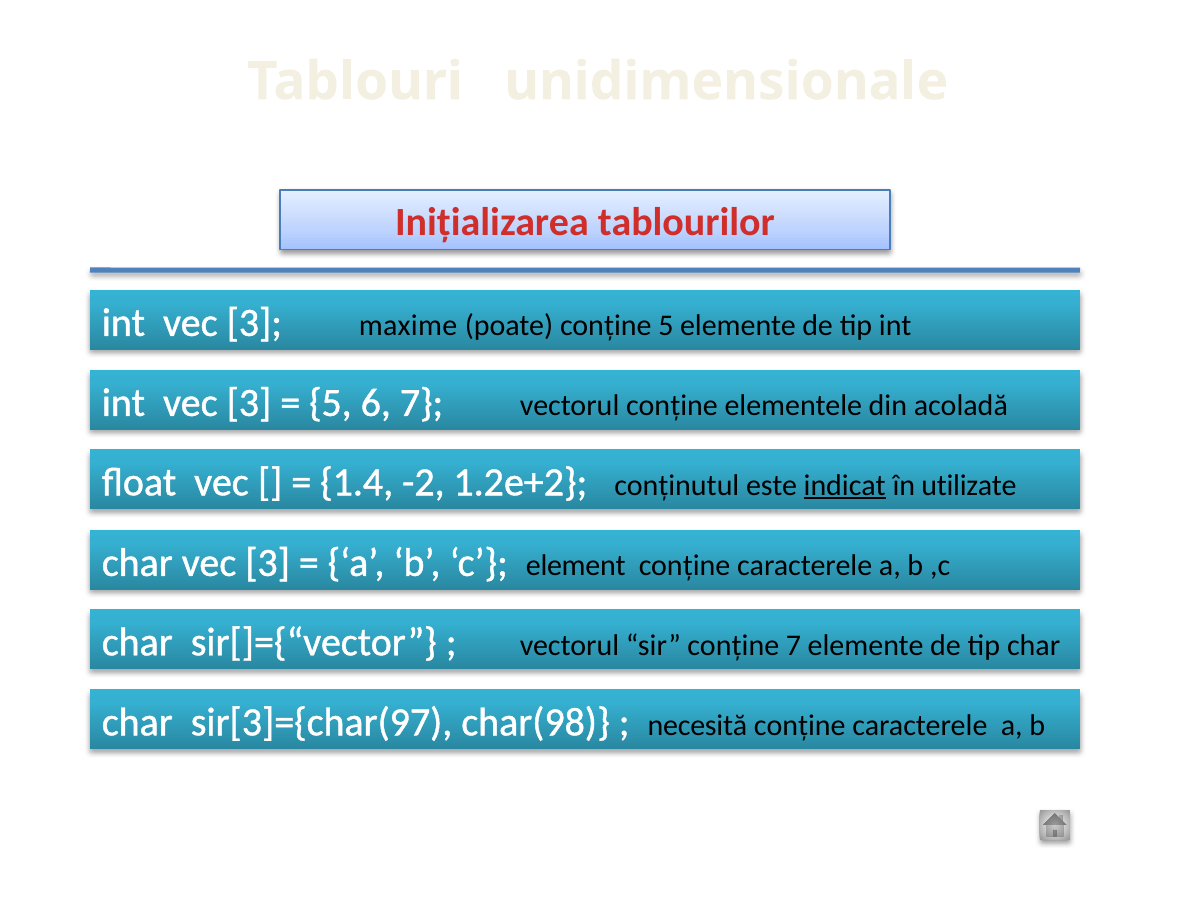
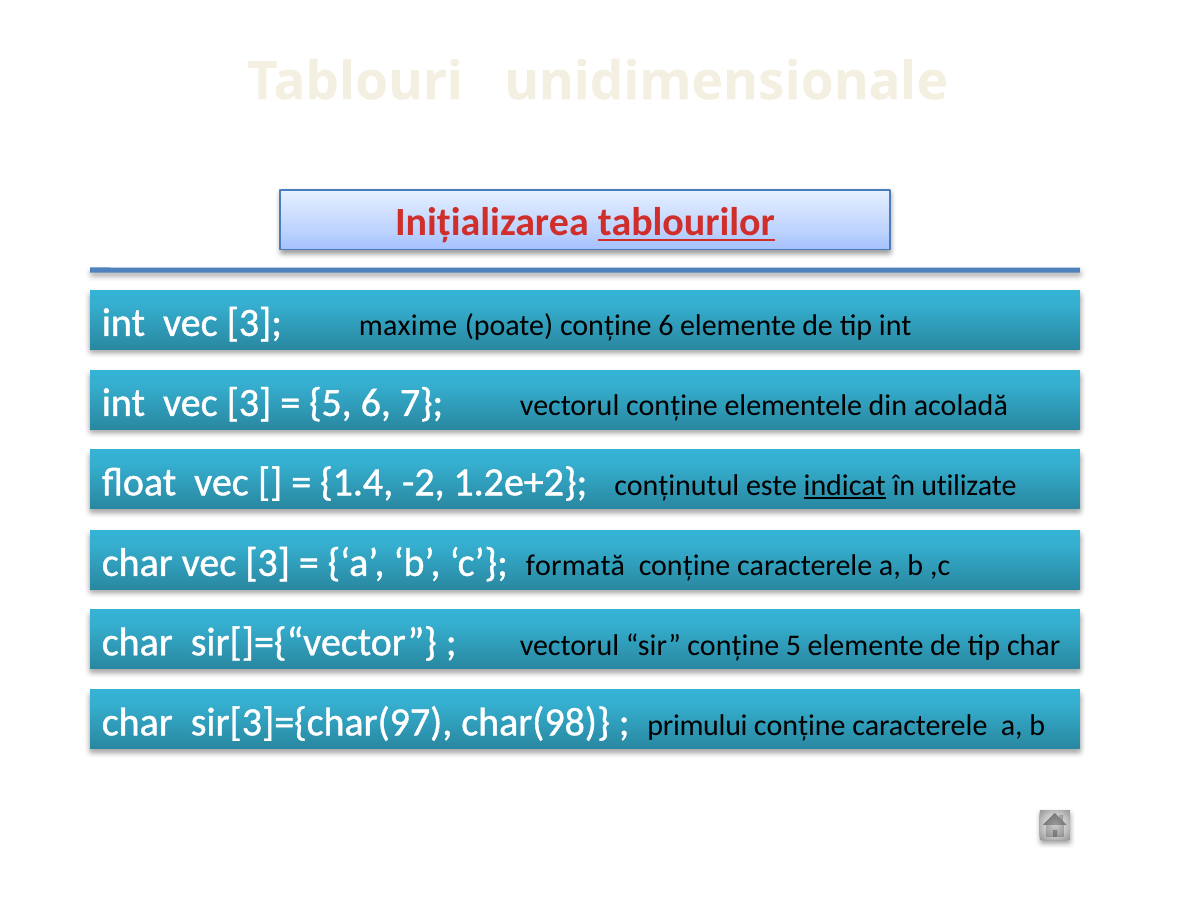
tablourilor underline: none -> present
conține 5: 5 -> 6
element: element -> formată
conține 7: 7 -> 5
necesită: necesită -> primului
